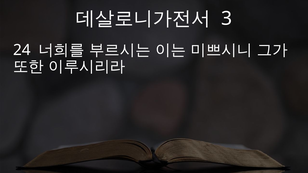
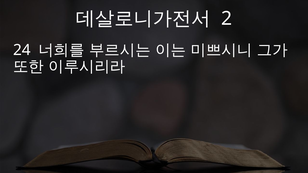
3: 3 -> 2
